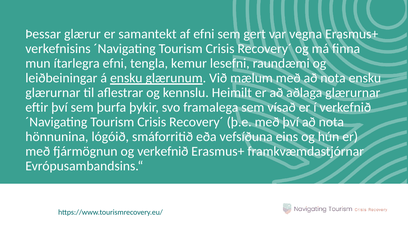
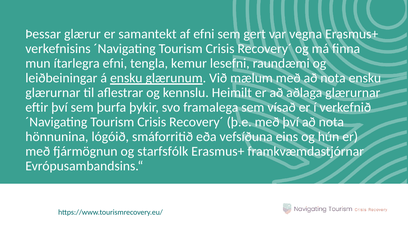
og verkefnið: verkefnið -> starfsfólk
